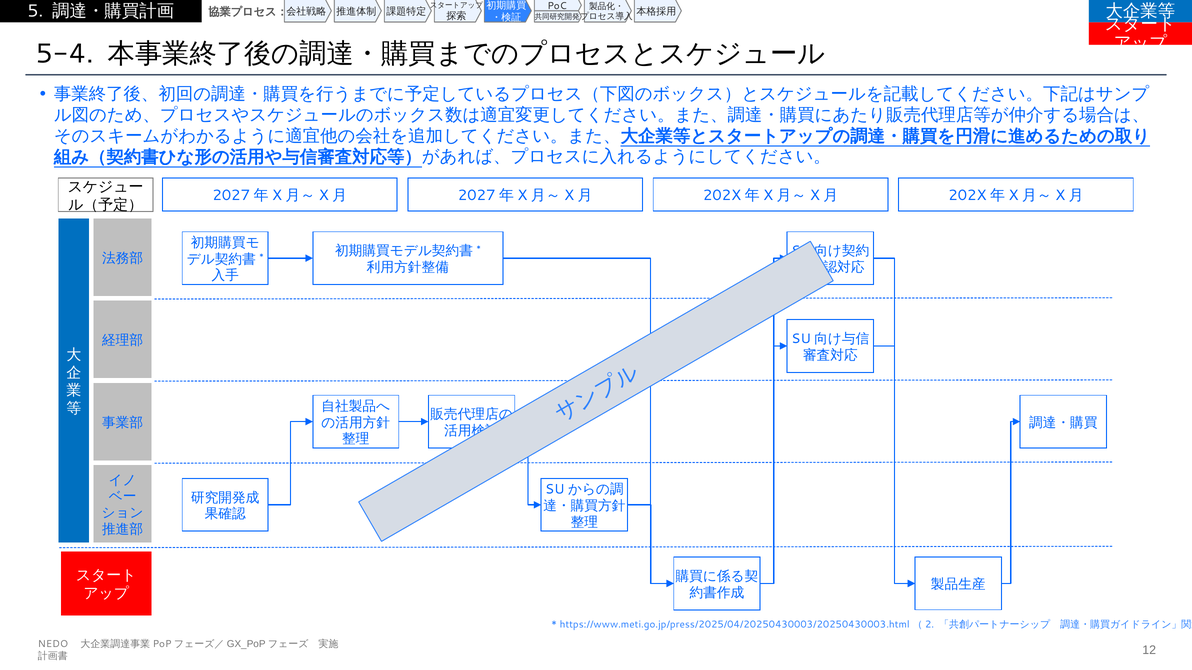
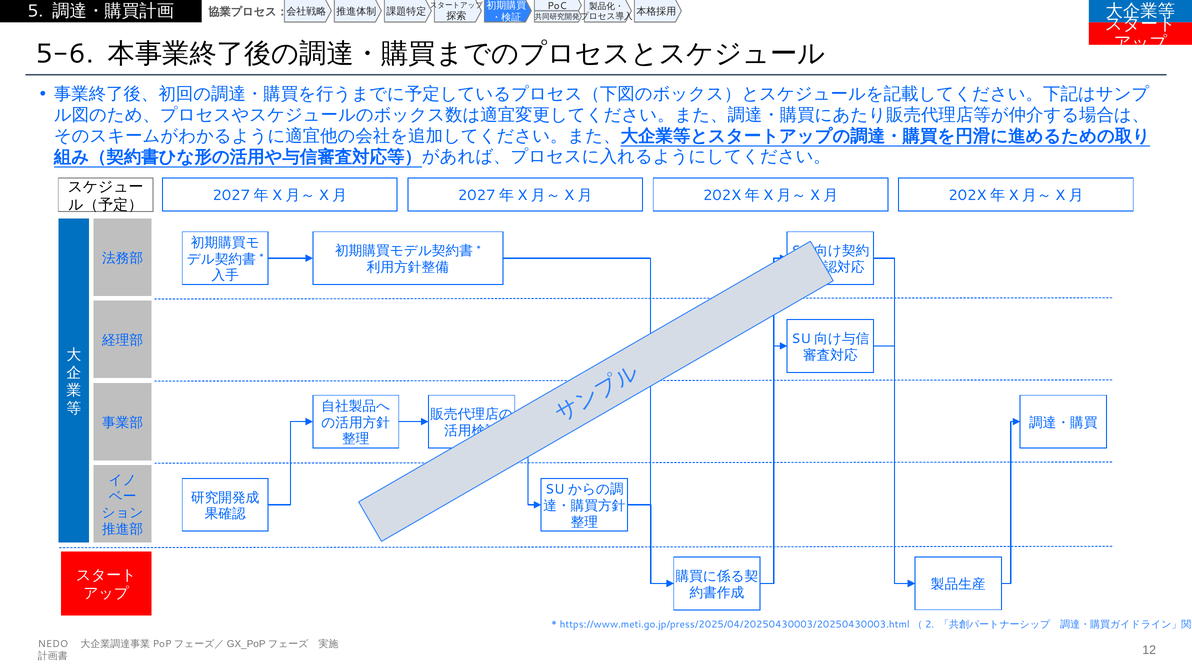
5-4: 5-4 -> 5-6
